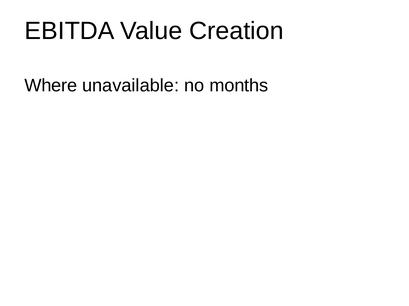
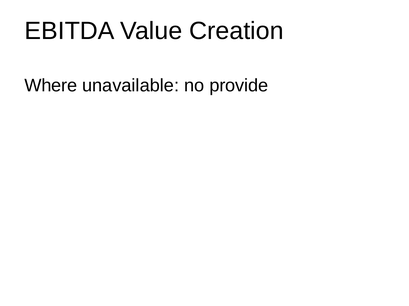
months: months -> provide
